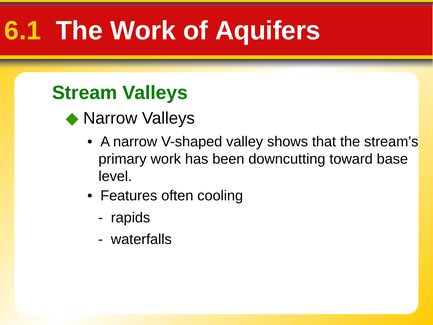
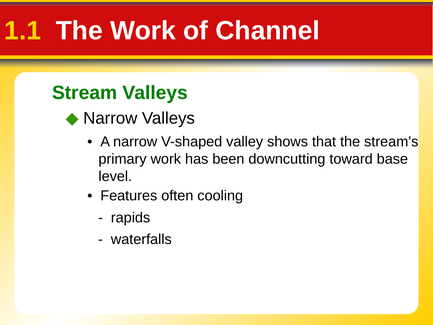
6.1: 6.1 -> 1.1
Aquifers: Aquifers -> Channel
